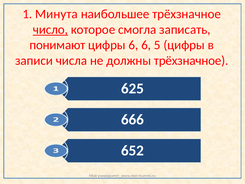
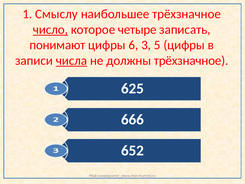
Минута: Минута -> Смыслу
смогла: смогла -> четыре
6 6: 6 -> 3
числа underline: none -> present
